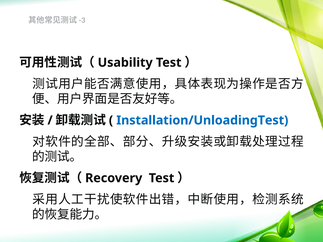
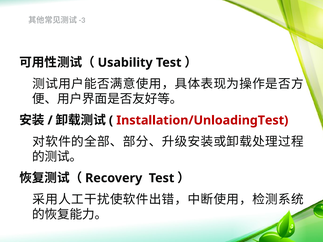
Installation/UnloadingTest colour: blue -> red
